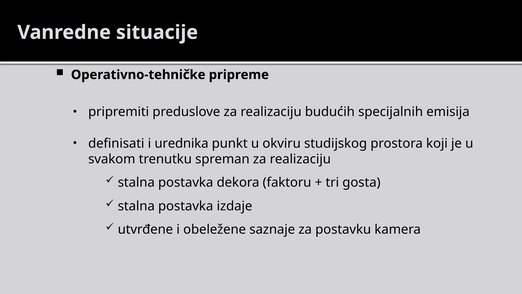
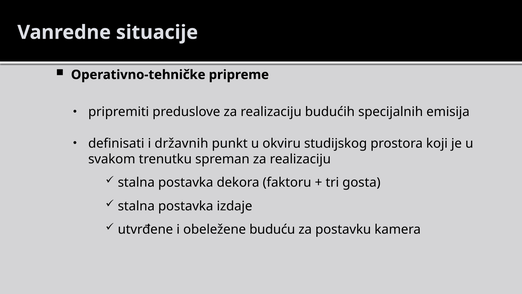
urednika: urednika -> državnih
saznaje: saznaje -> buduću
